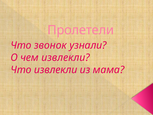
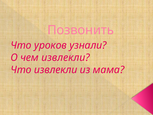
Пролетели: Пролетели -> Позвонить
звонок: звонок -> уроков
